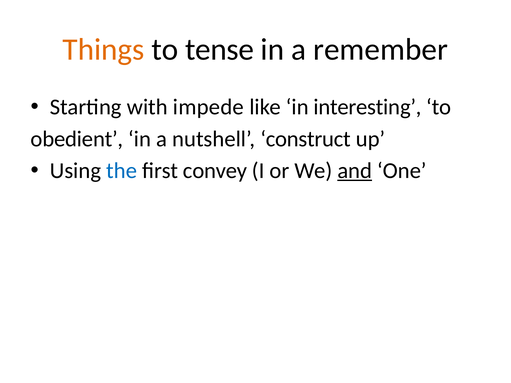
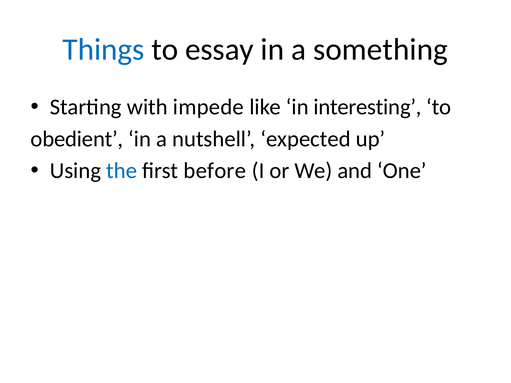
Things colour: orange -> blue
tense: tense -> essay
remember: remember -> something
construct: construct -> expected
convey: convey -> before
and underline: present -> none
